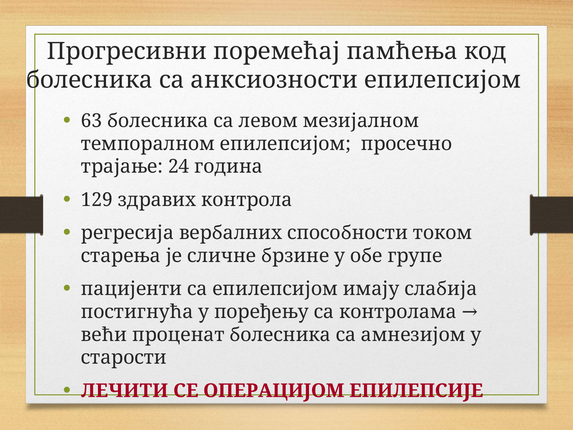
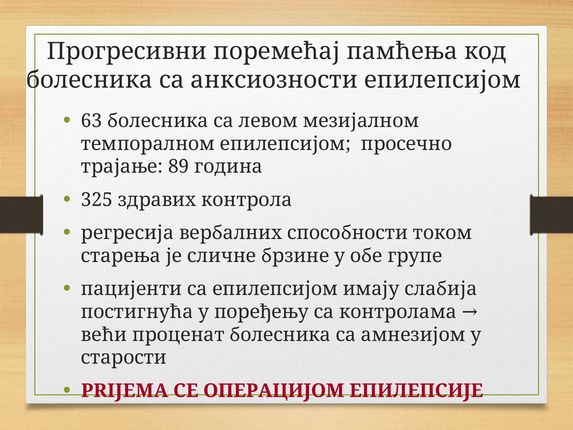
24: 24 -> 89
129: 129 -> 325
ЛЕЧИТИ: ЛЕЧИТИ -> PRIJEMA
